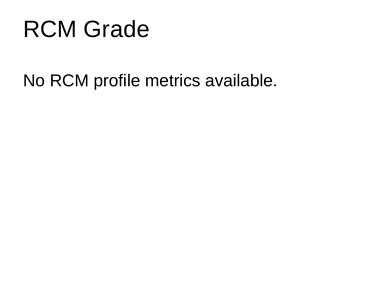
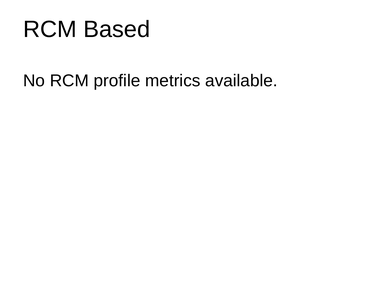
Grade: Grade -> Based
